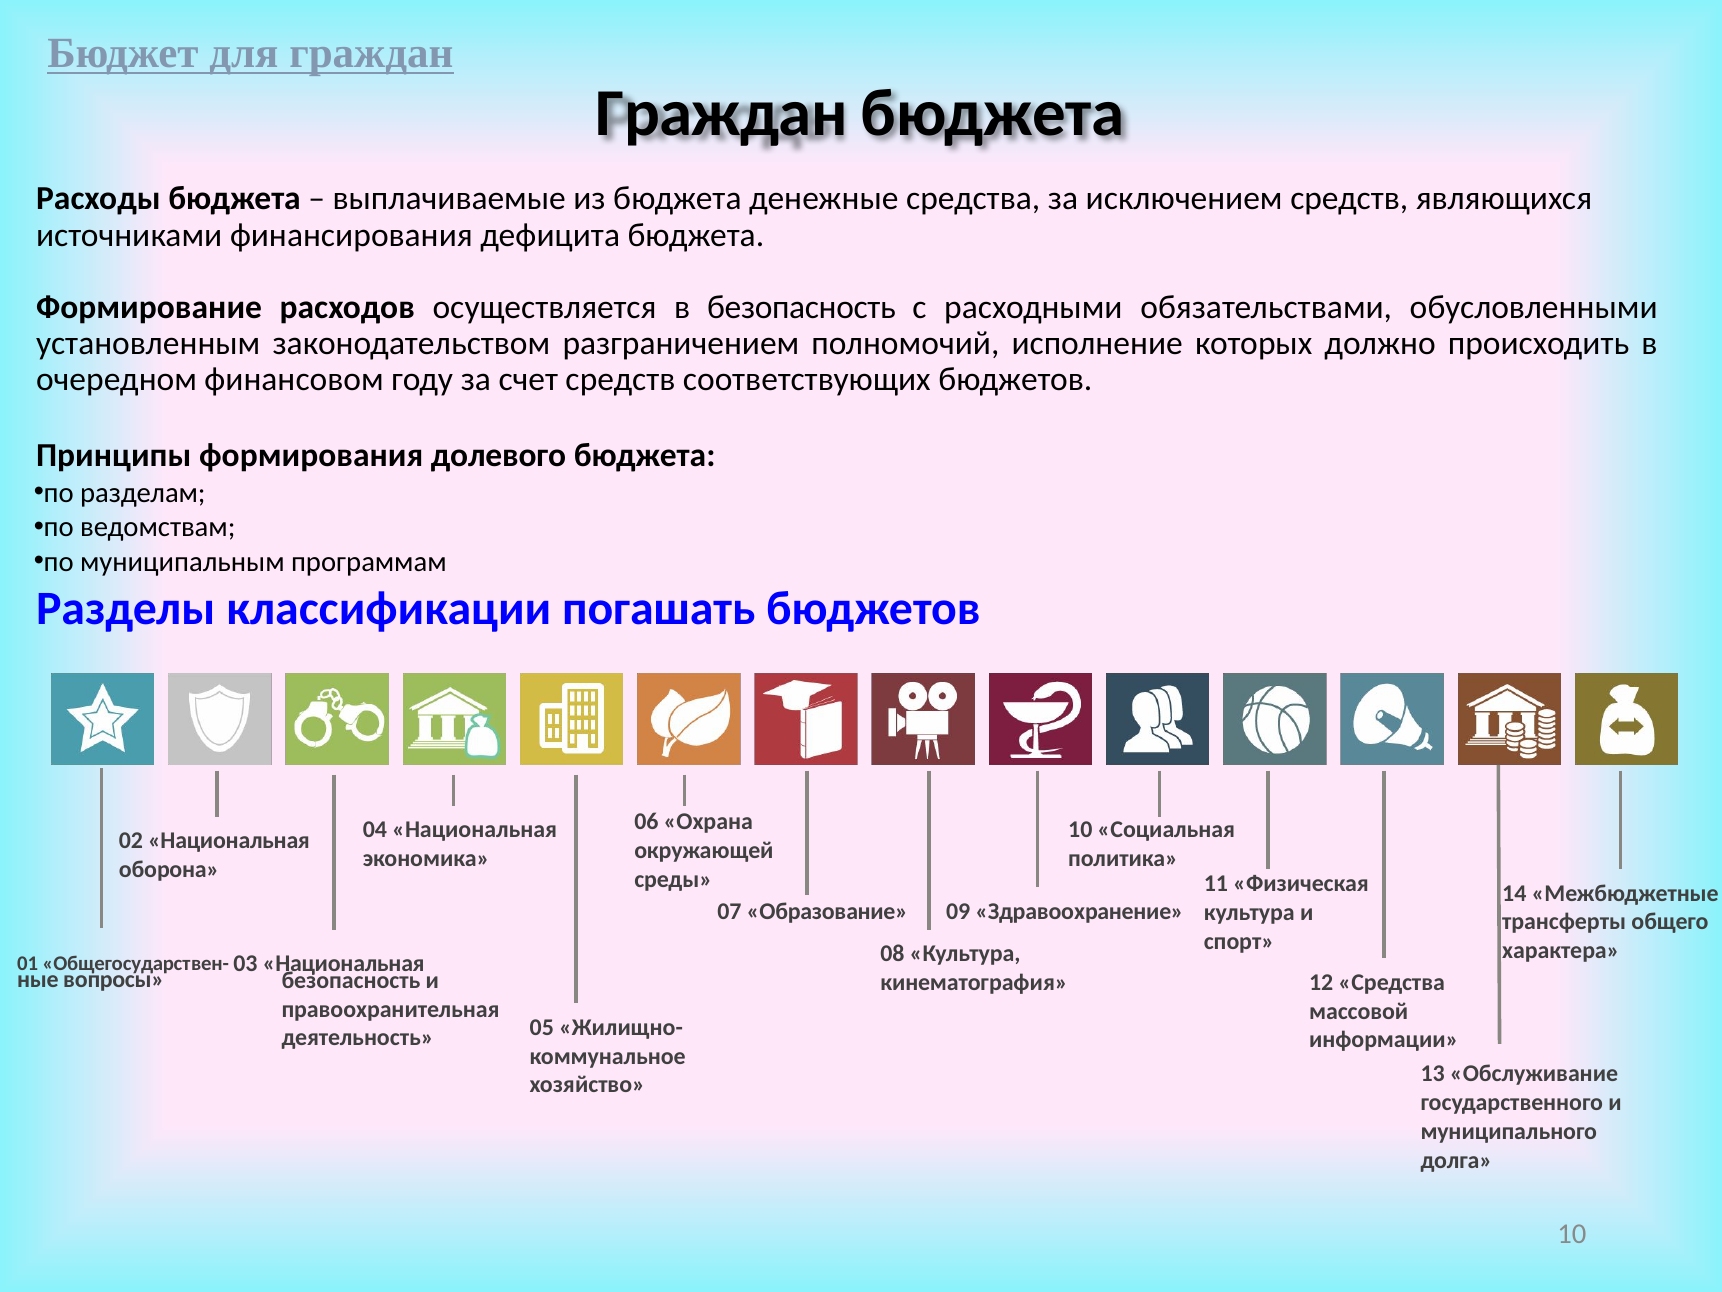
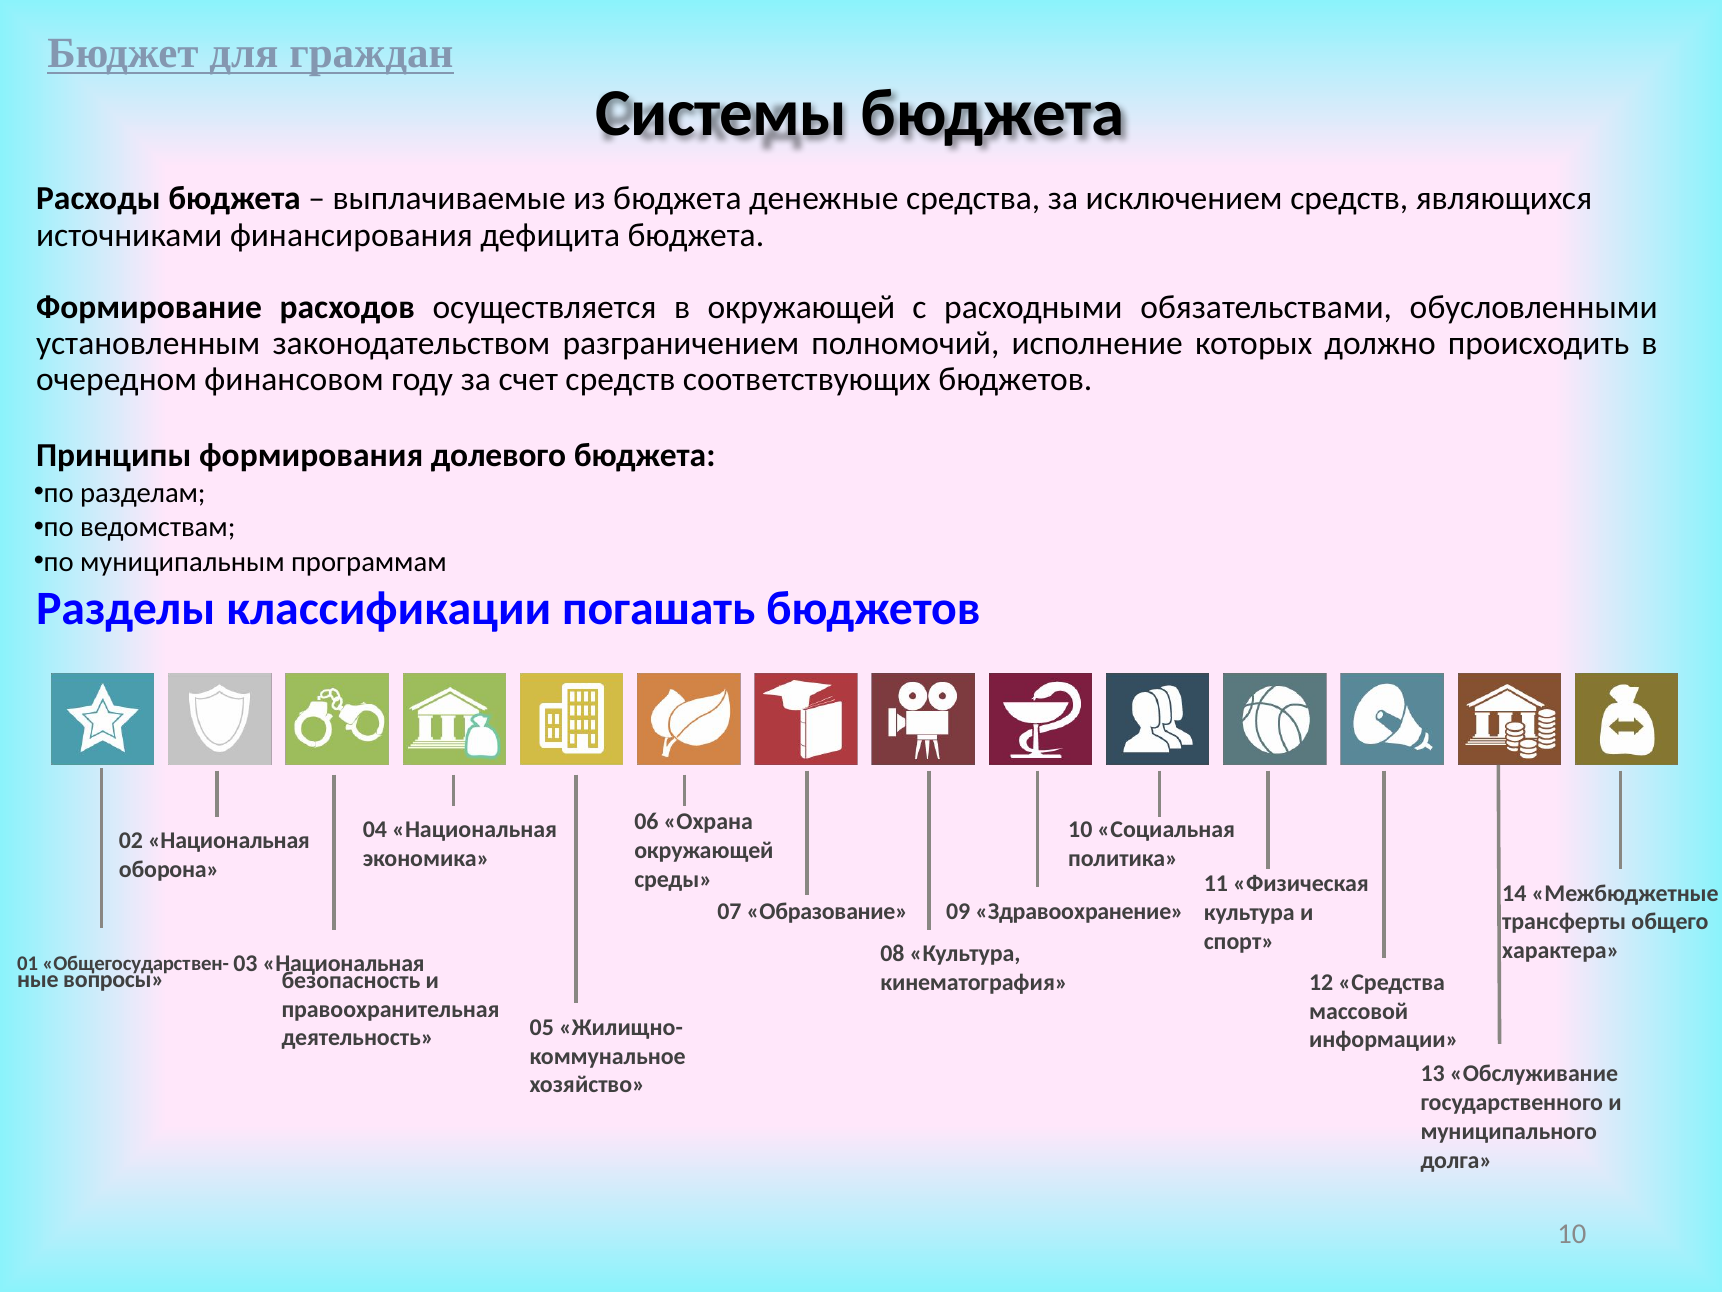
Граждан at (722, 113): Граждан -> Системы
в безопасность: безопасность -> окружающей
